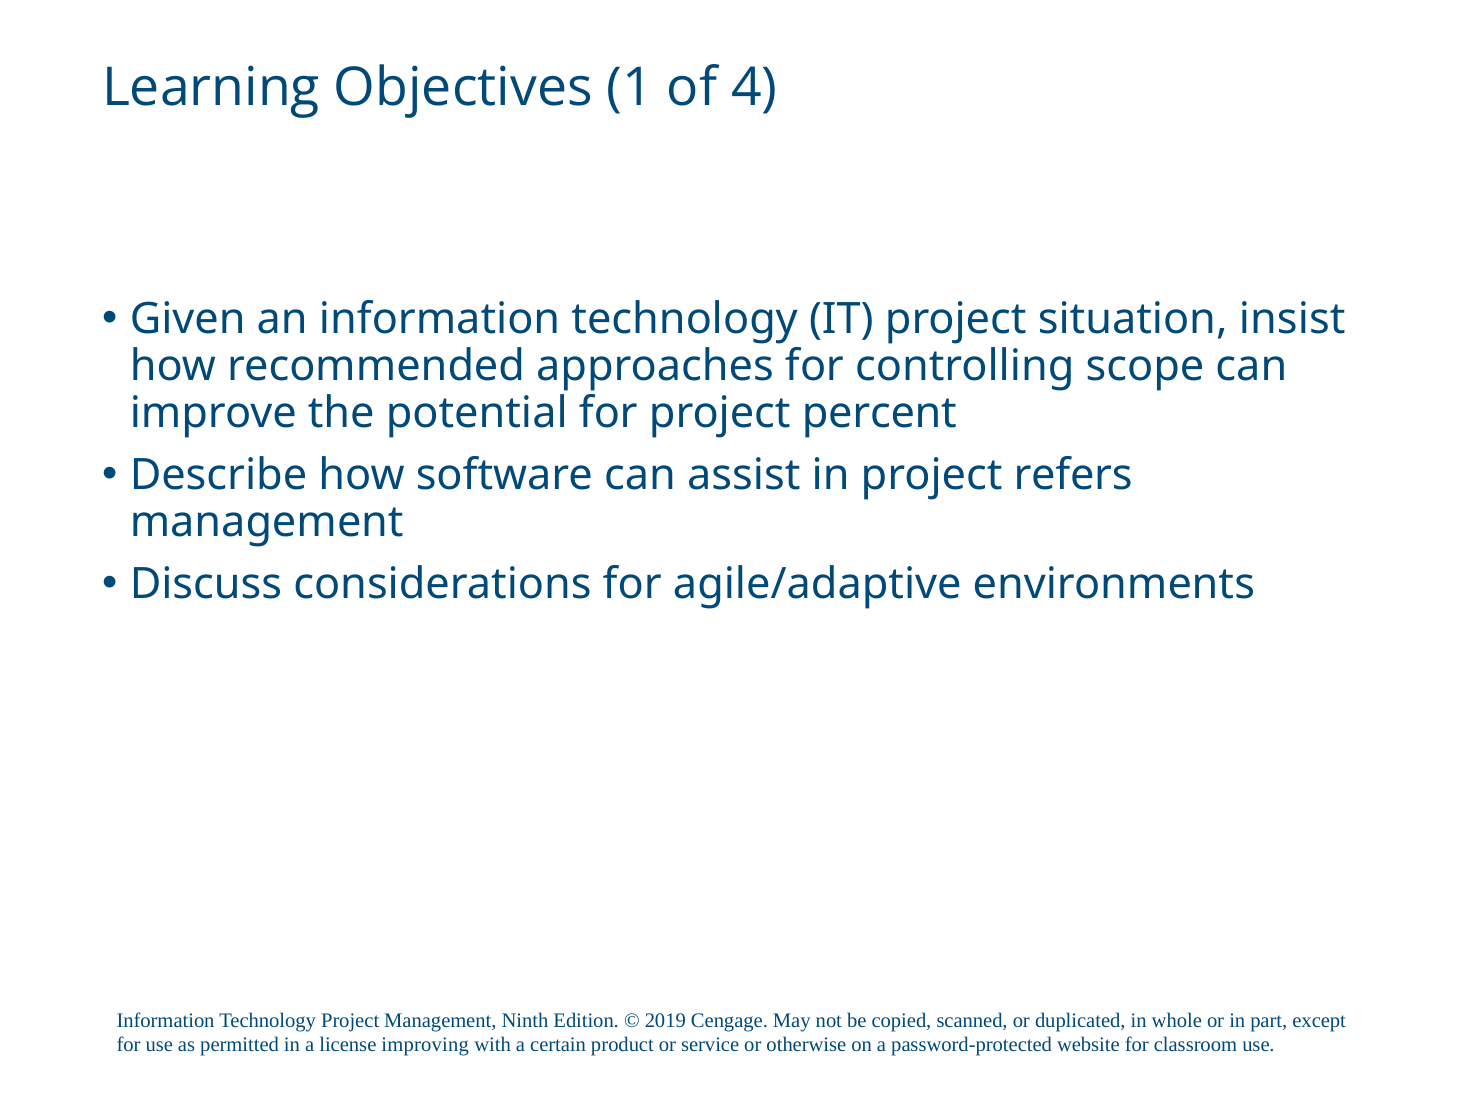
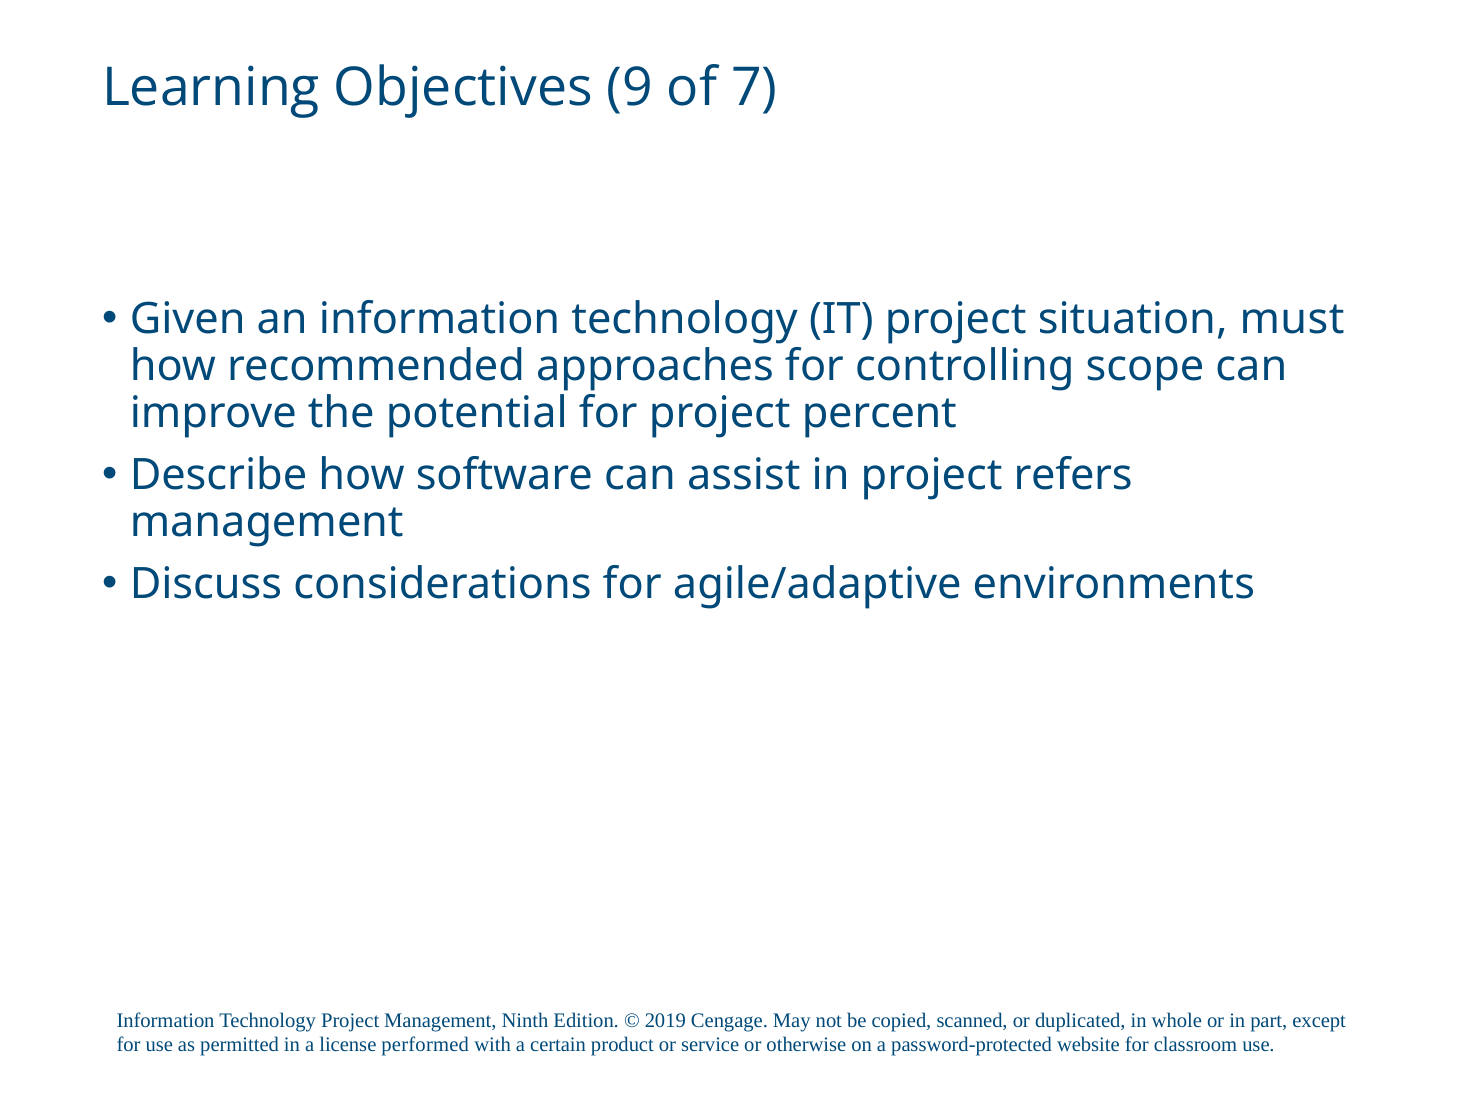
1: 1 -> 9
4: 4 -> 7
insist: insist -> must
improving: improving -> performed
